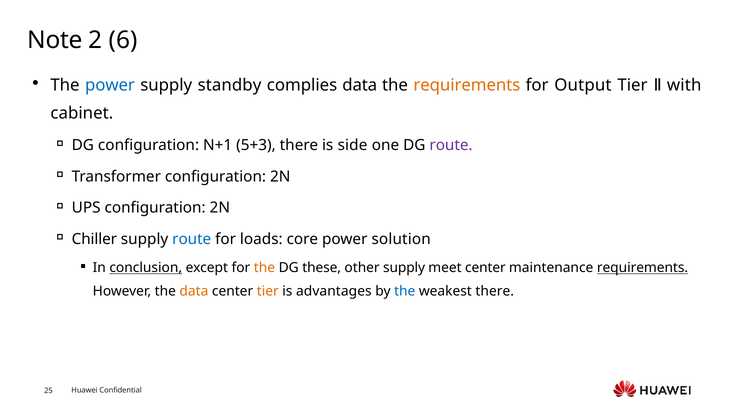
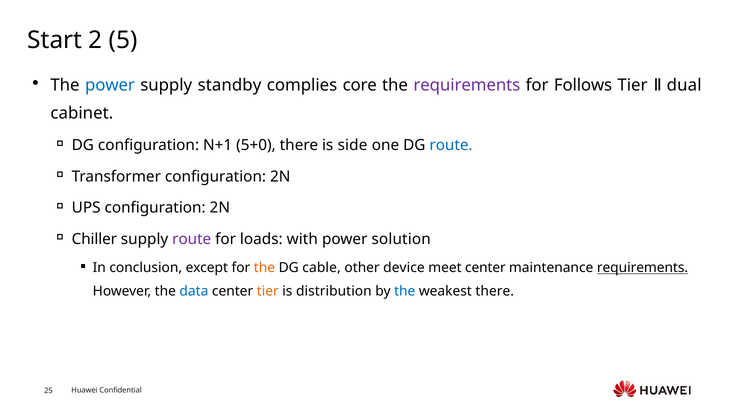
Note: Note -> Start
6: 6 -> 5
complies data: data -> core
requirements at (467, 85) colour: orange -> purple
Output: Output -> Follows
with: with -> dual
5+3: 5+3 -> 5+0
route at (451, 145) colour: purple -> blue
route at (192, 239) colour: blue -> purple
core: core -> with
conclusion underline: present -> none
these: these -> cable
other supply: supply -> device
data at (194, 291) colour: orange -> blue
advantages: advantages -> distribution
